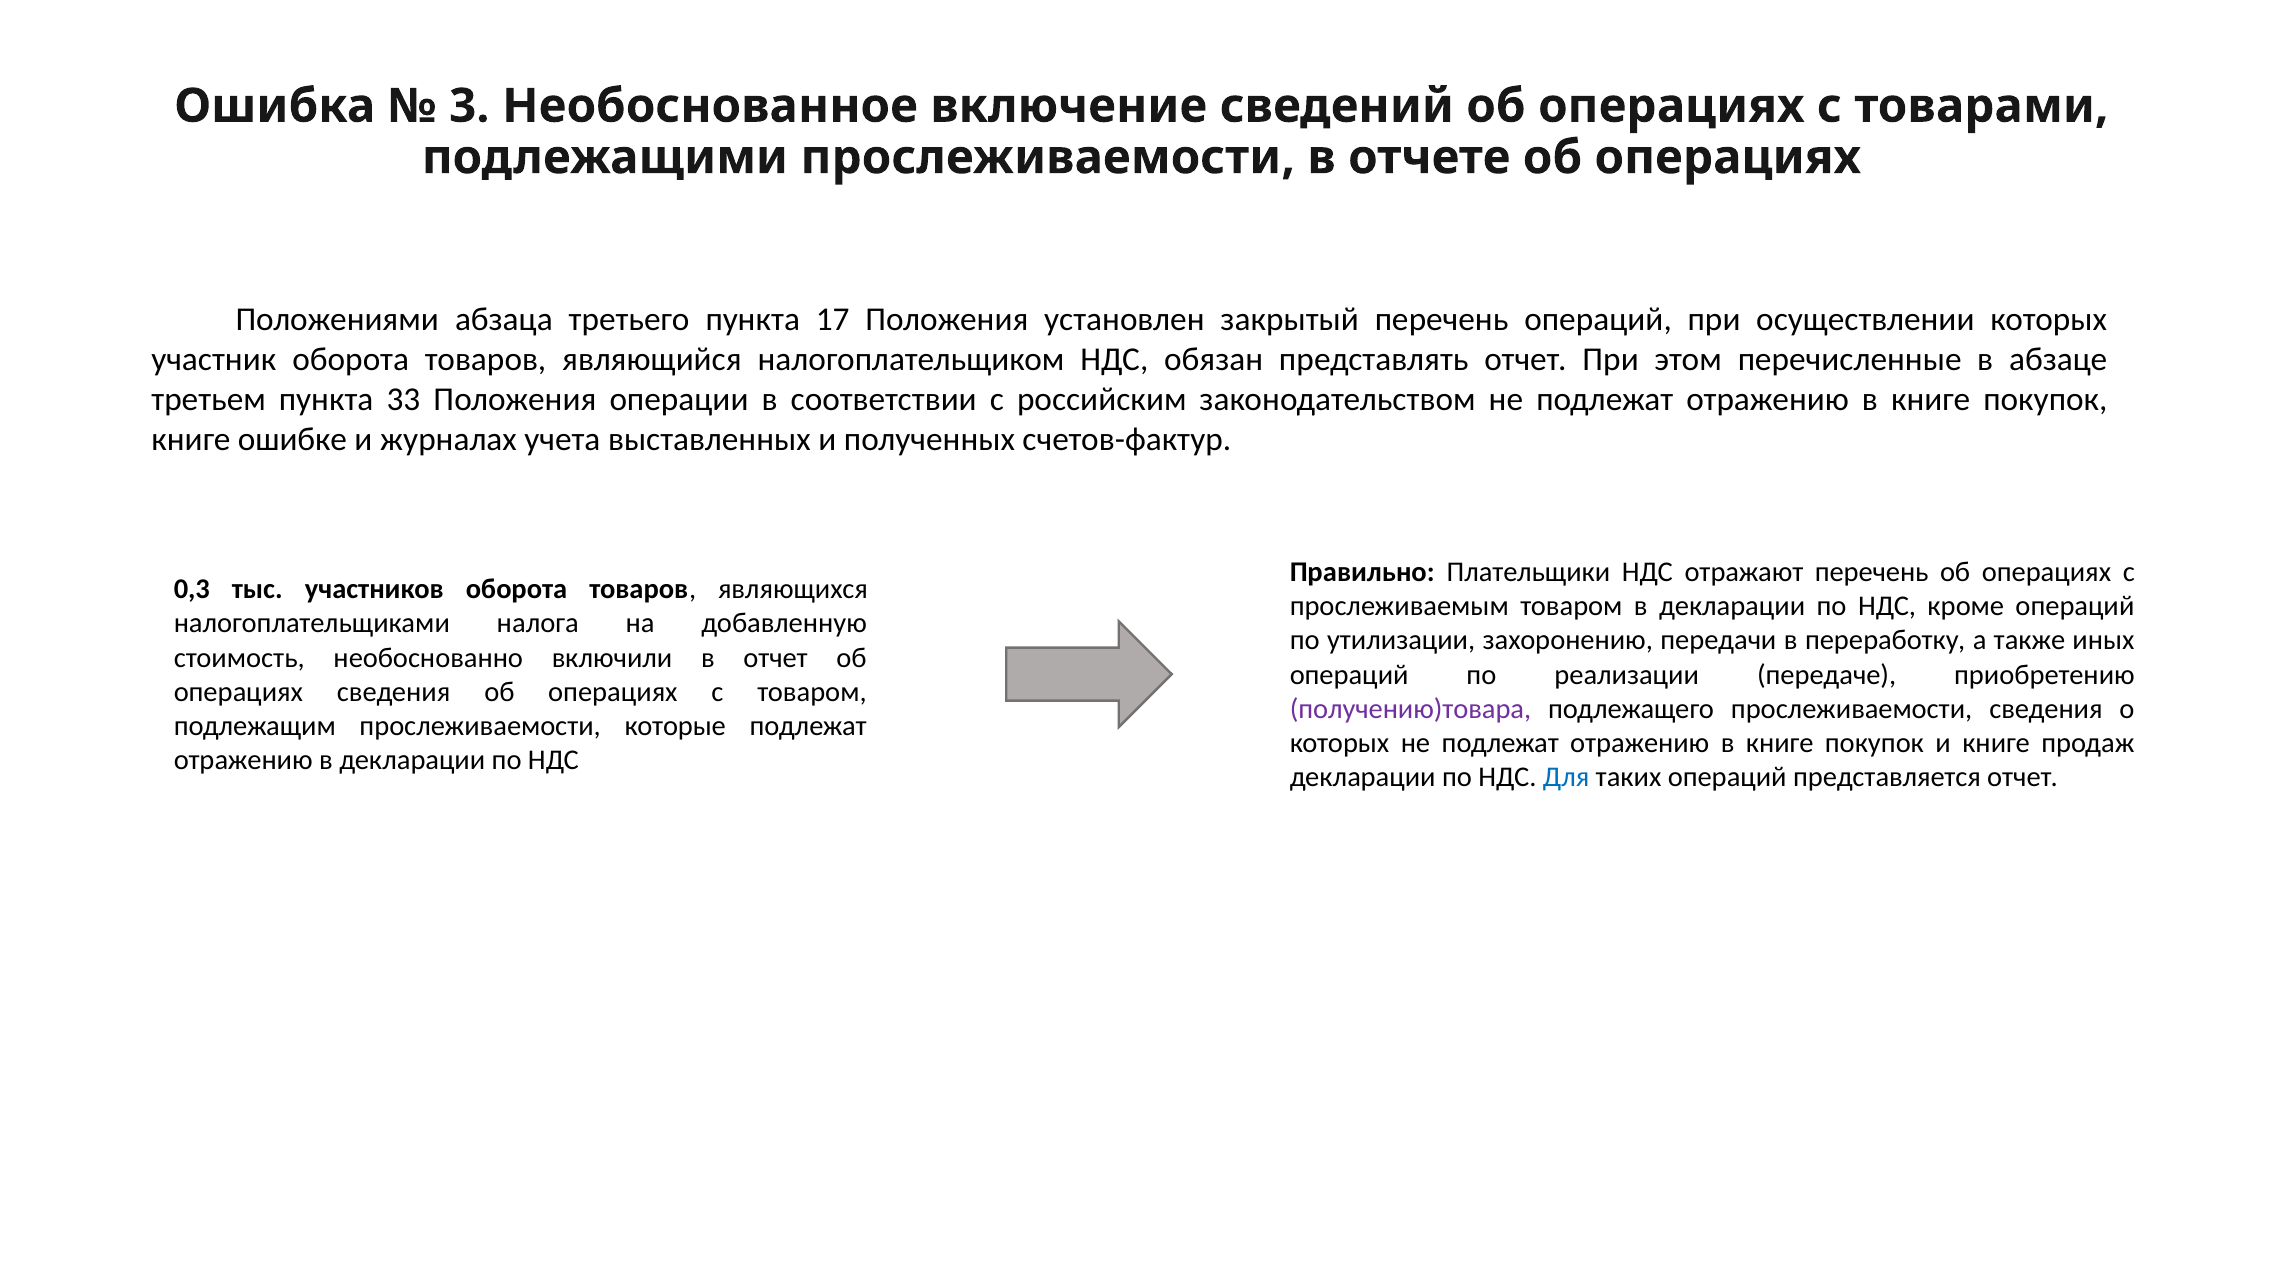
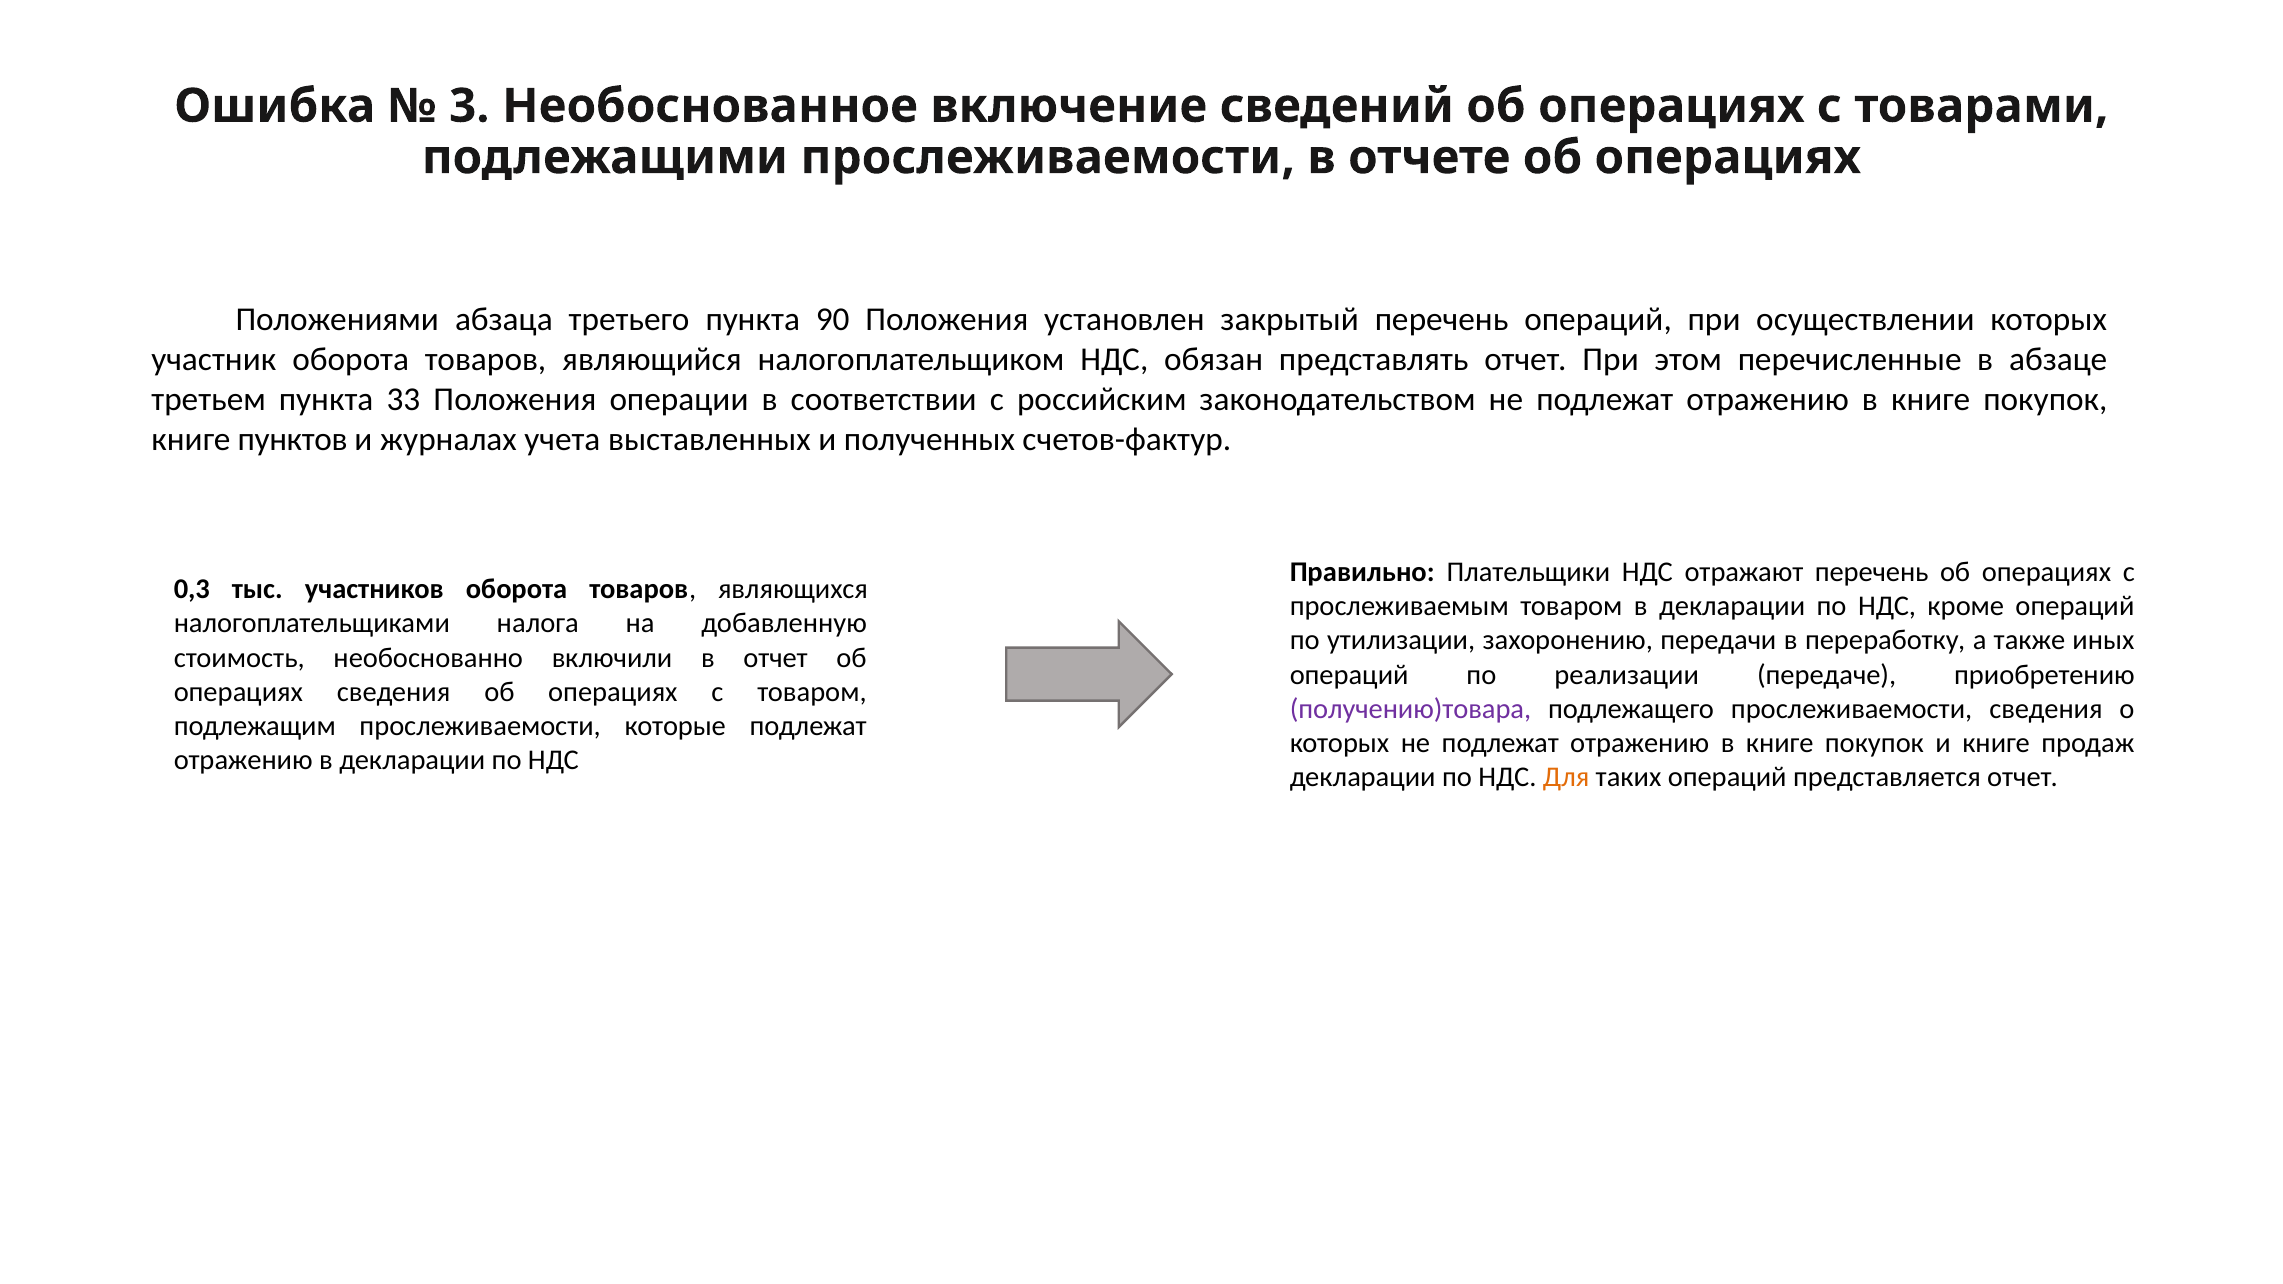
17: 17 -> 90
ошибке: ошибке -> пунктов
Для colour: blue -> orange
